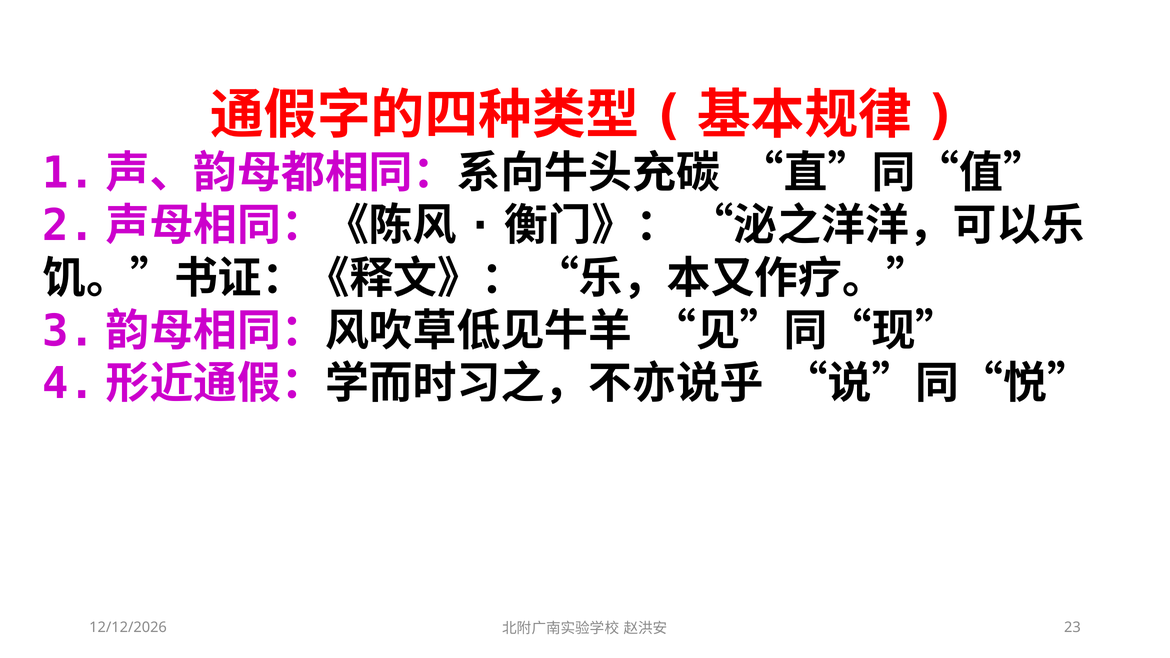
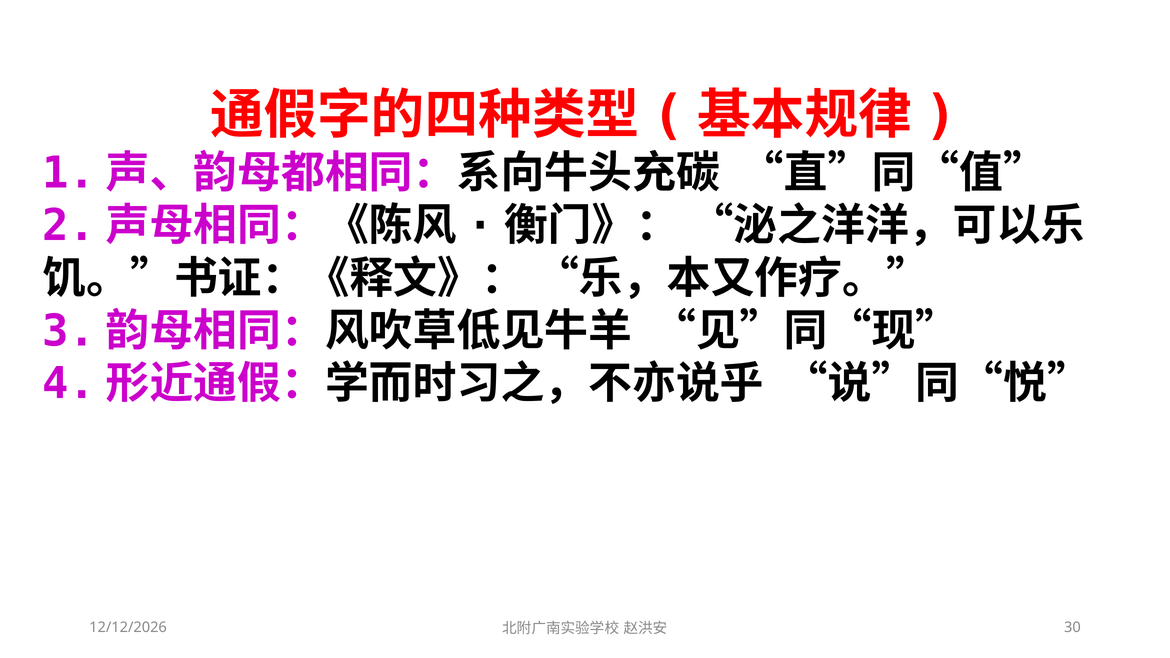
23: 23 -> 30
